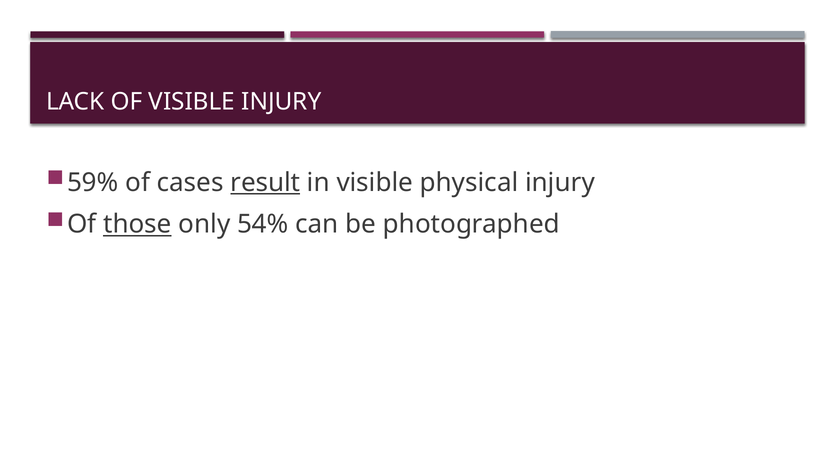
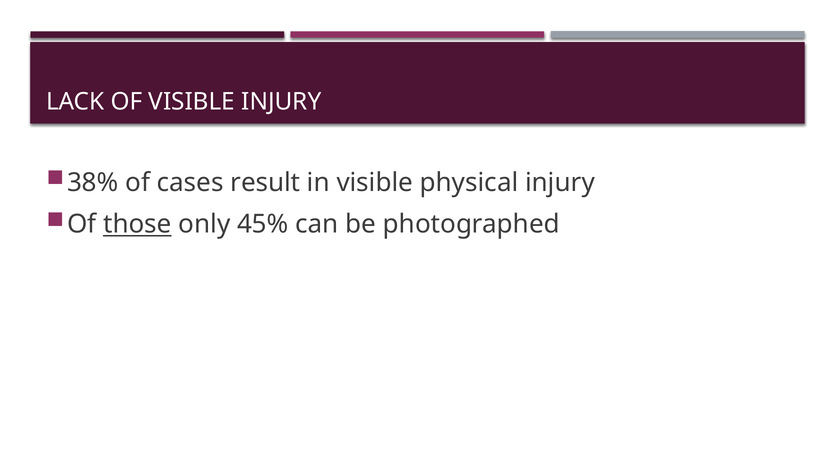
59%: 59% -> 38%
result underline: present -> none
54%: 54% -> 45%
